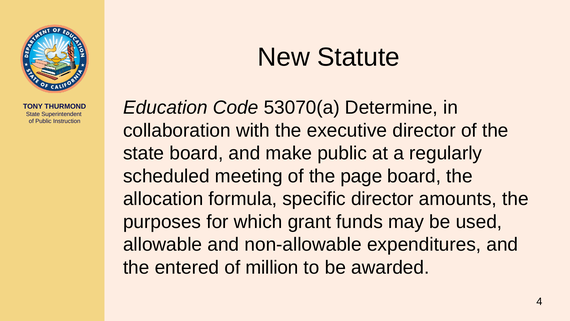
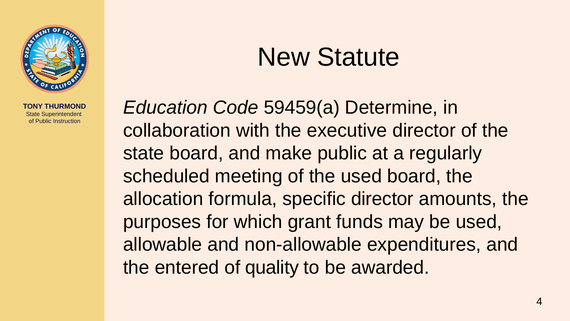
53070(a: 53070(a -> 59459(a
the page: page -> used
million: million -> quality
